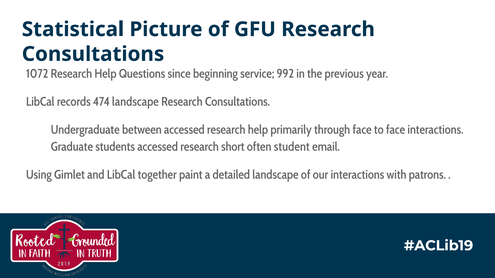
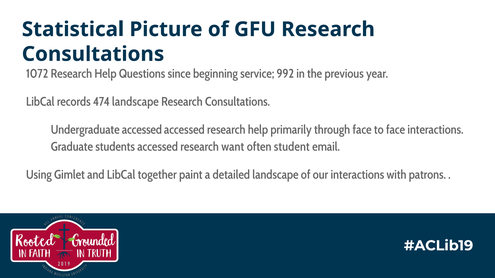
Undergraduate between: between -> accessed
short: short -> want
